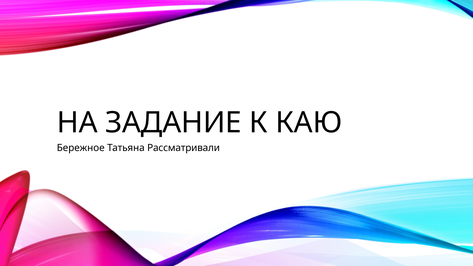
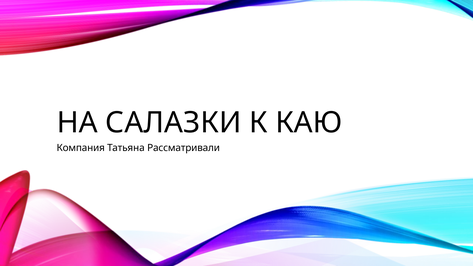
ЗАДАНИЕ: ЗАДАНИЕ -> САЛАЗКИ
Бережное: Бережное -> Компания
